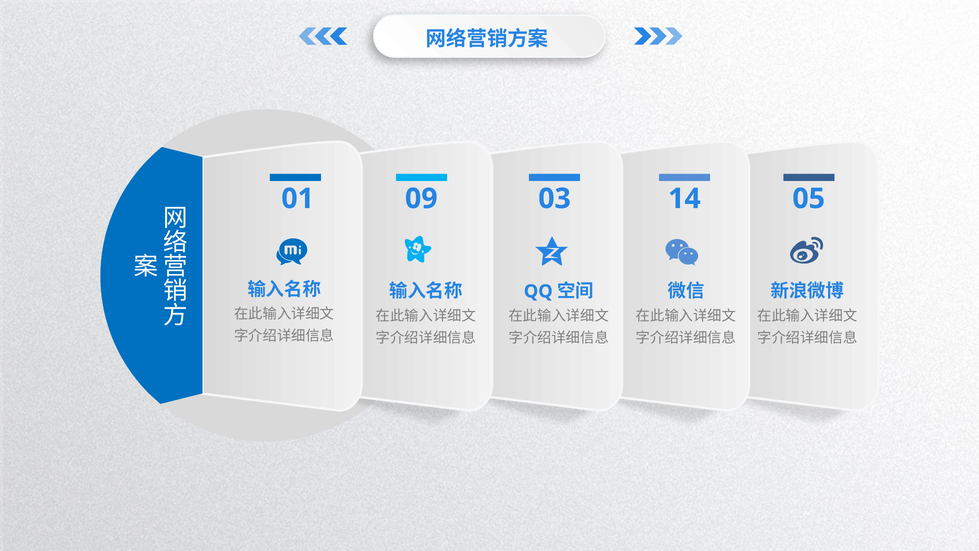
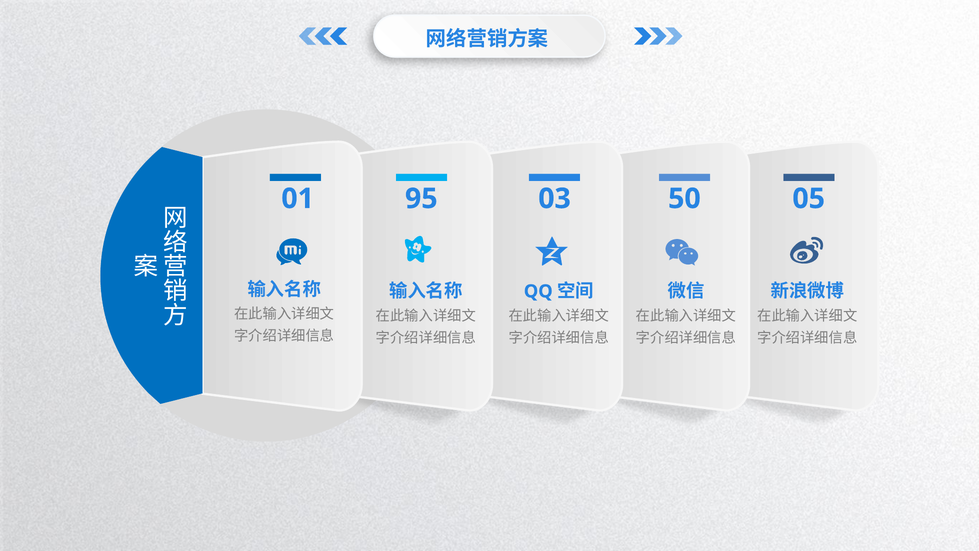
09: 09 -> 95
14: 14 -> 50
